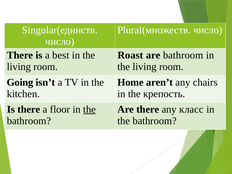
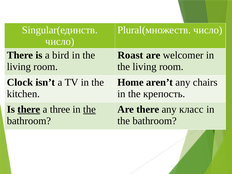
best: best -> bird
are bathroom: bathroom -> welcomer
Going: Going -> Clock
there at (29, 109) underline: none -> present
floor: floor -> three
